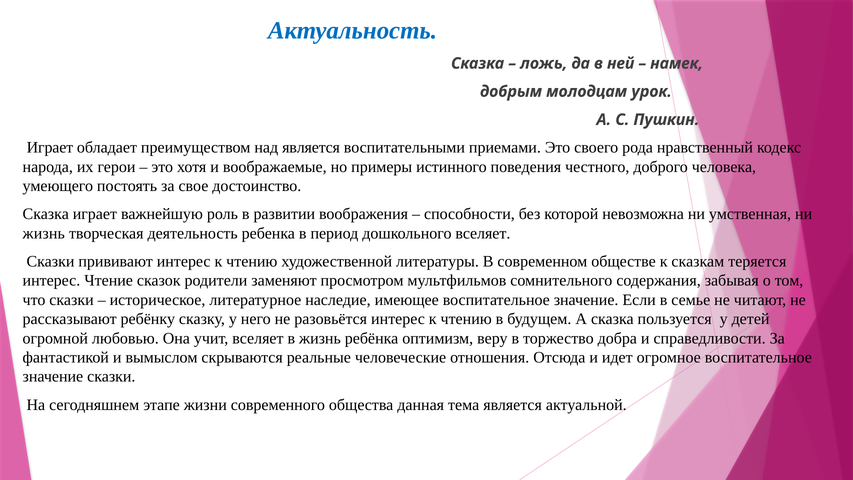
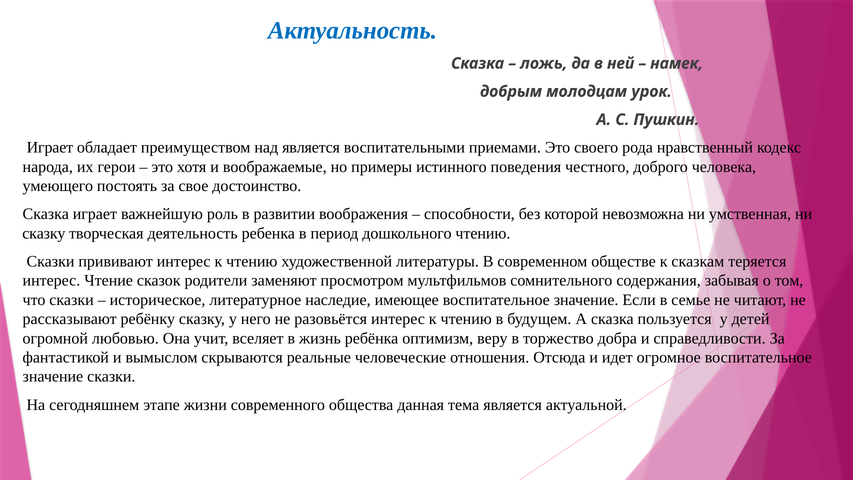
жизнь at (44, 233): жизнь -> сказку
дошкольного вселяет: вселяет -> чтению
